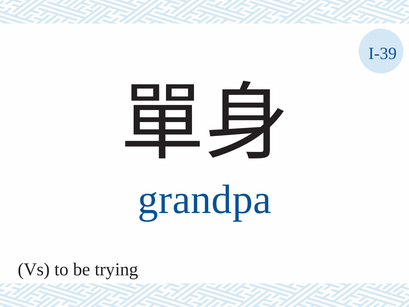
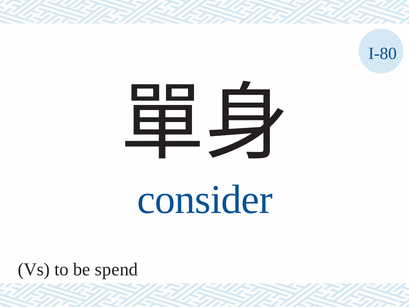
I-39: I-39 -> I-80
grandpa: grandpa -> consider
trying: trying -> spend
